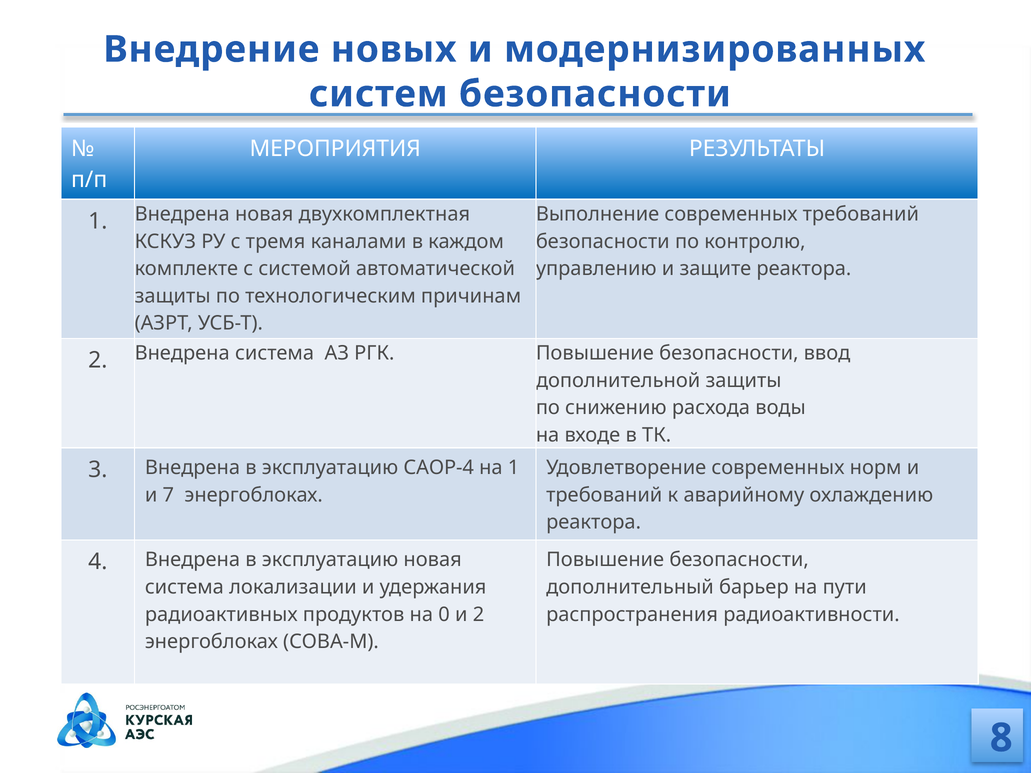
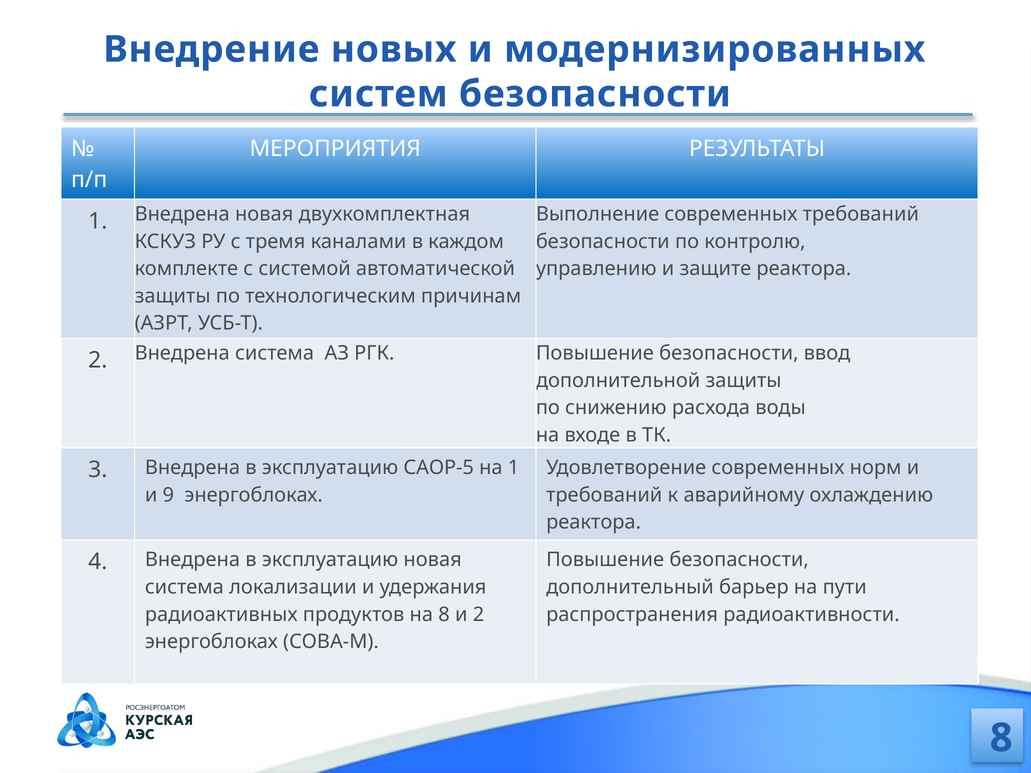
САОР-4: САОР-4 -> САОР-5
7: 7 -> 9
на 0: 0 -> 8
